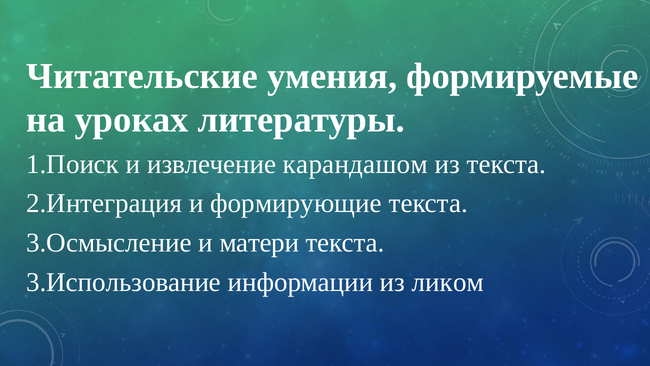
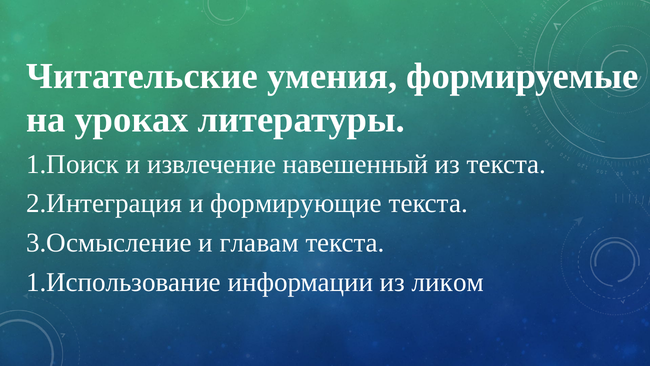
карандашом: карандашом -> навешенный
матери: матери -> главам
3.Использование: 3.Использование -> 1.Использование
